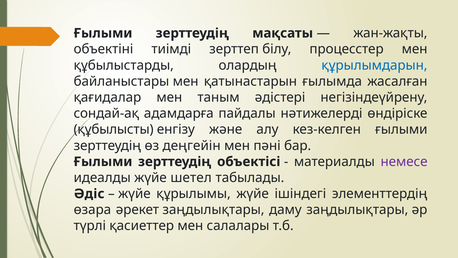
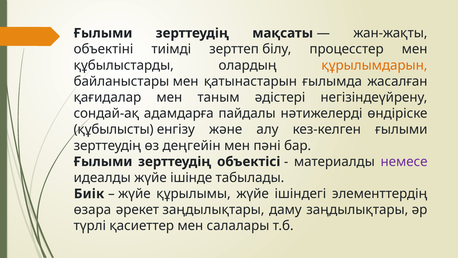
құрылымдарын colour: blue -> orange
шетел: шетел -> ішінде
Әдіс: Әдіс -> Биік
